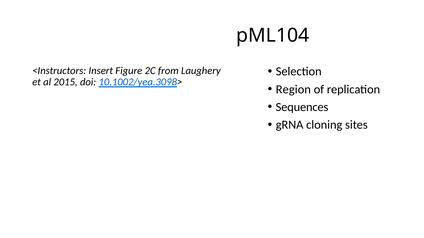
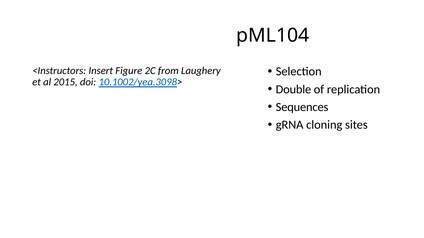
Region: Region -> Double
